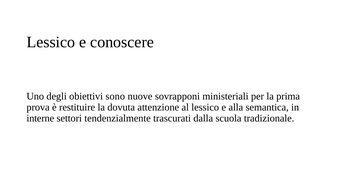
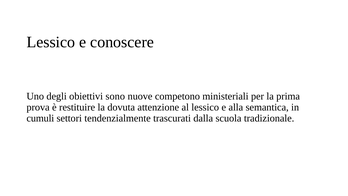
sovrapponi: sovrapponi -> competono
interne: interne -> cumuli
